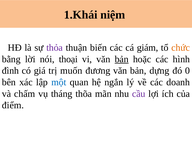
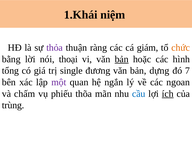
biến: biến -> ràng
đình: đình -> tổng
muốn: muốn -> single
0: 0 -> 7
một colour: blue -> purple
doanh: doanh -> ngoan
tháng: tháng -> phiếu
cầu colour: purple -> blue
ích underline: none -> present
điểm: điểm -> trùng
